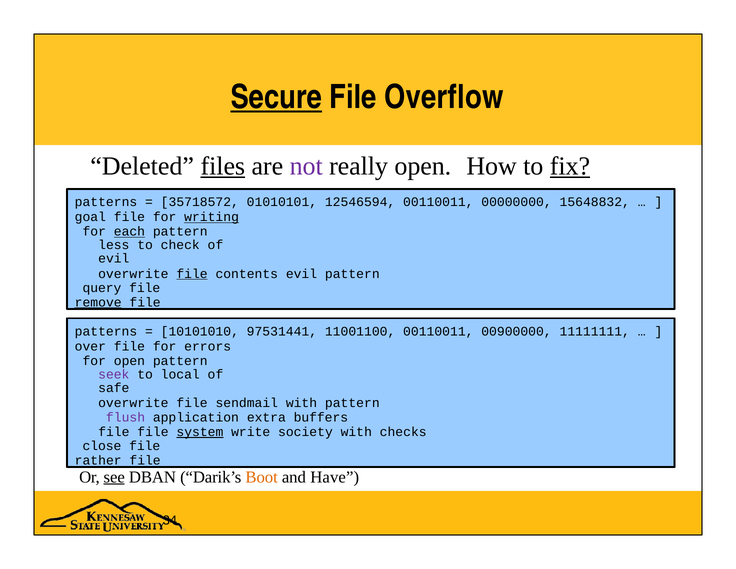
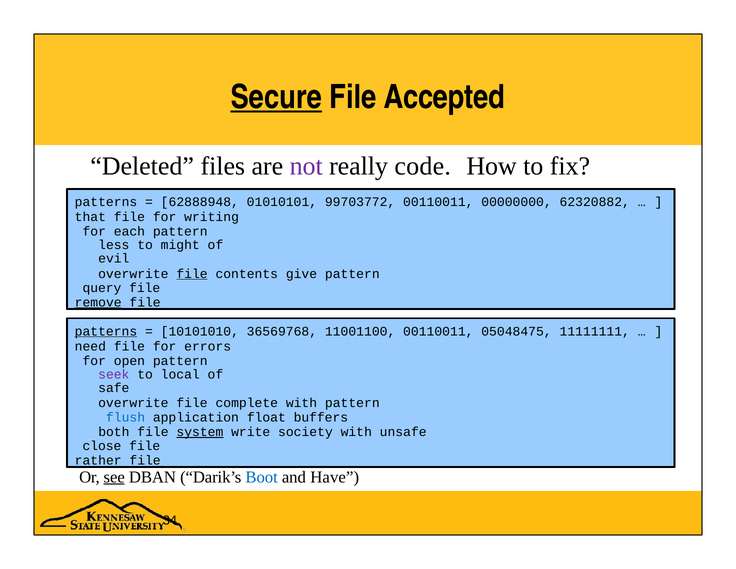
Overflow: Overflow -> Accepted
files underline: present -> none
really open: open -> code
fix underline: present -> none
35718572: 35718572 -> 62888948
12546594: 12546594 -> 99703772
15648832: 15648832 -> 62320882
goal: goal -> that
writing underline: present -> none
each underline: present -> none
check: check -> might
contents evil: evil -> give
patterns at (106, 331) underline: none -> present
97531441: 97531441 -> 36569768
00900000: 00900000 -> 05048475
over: over -> need
sendmail: sendmail -> complete
flush colour: purple -> blue
extra: extra -> float
file at (114, 432): file -> both
checks: checks -> unsafe
Boot colour: orange -> blue
